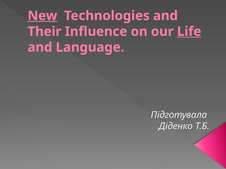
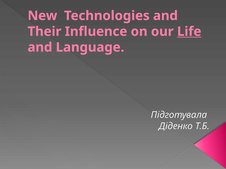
New underline: present -> none
